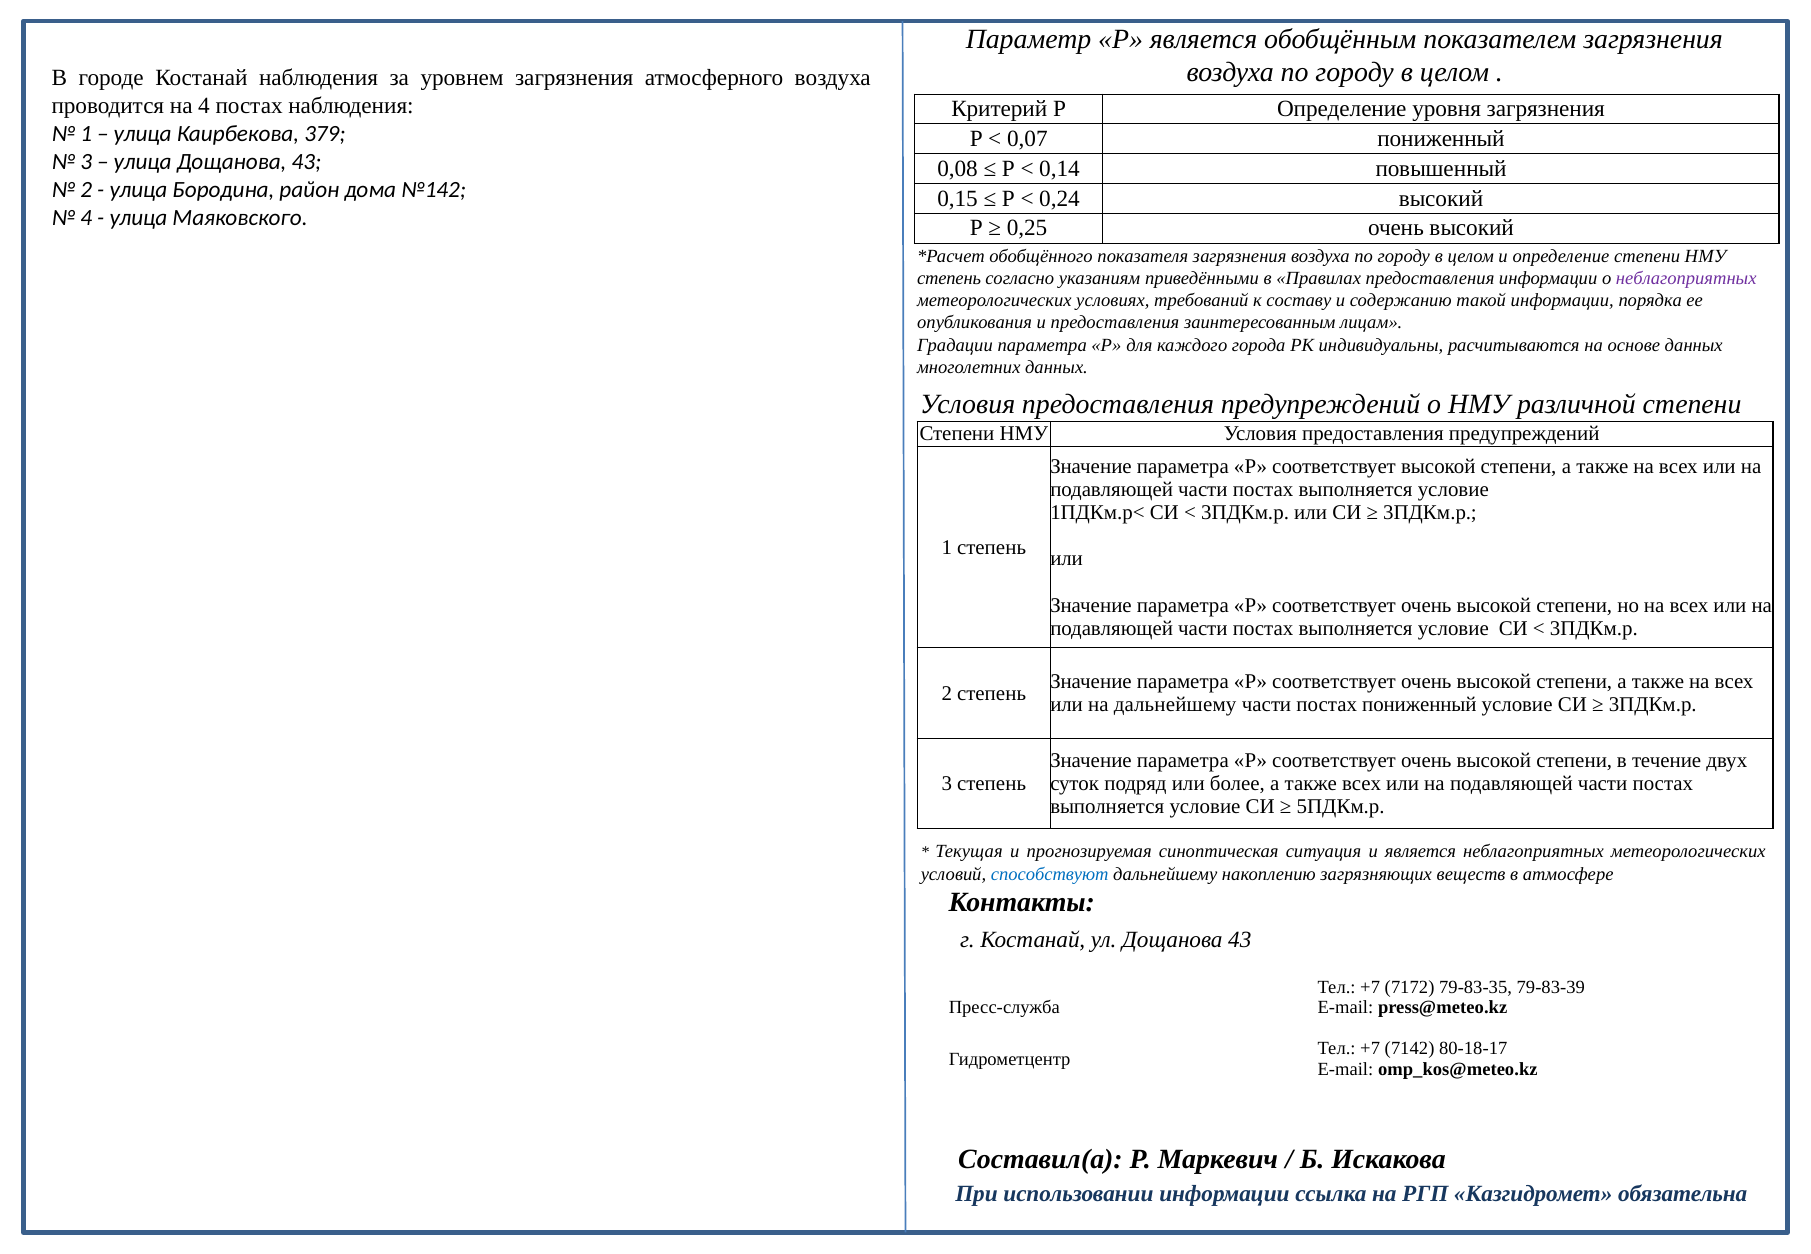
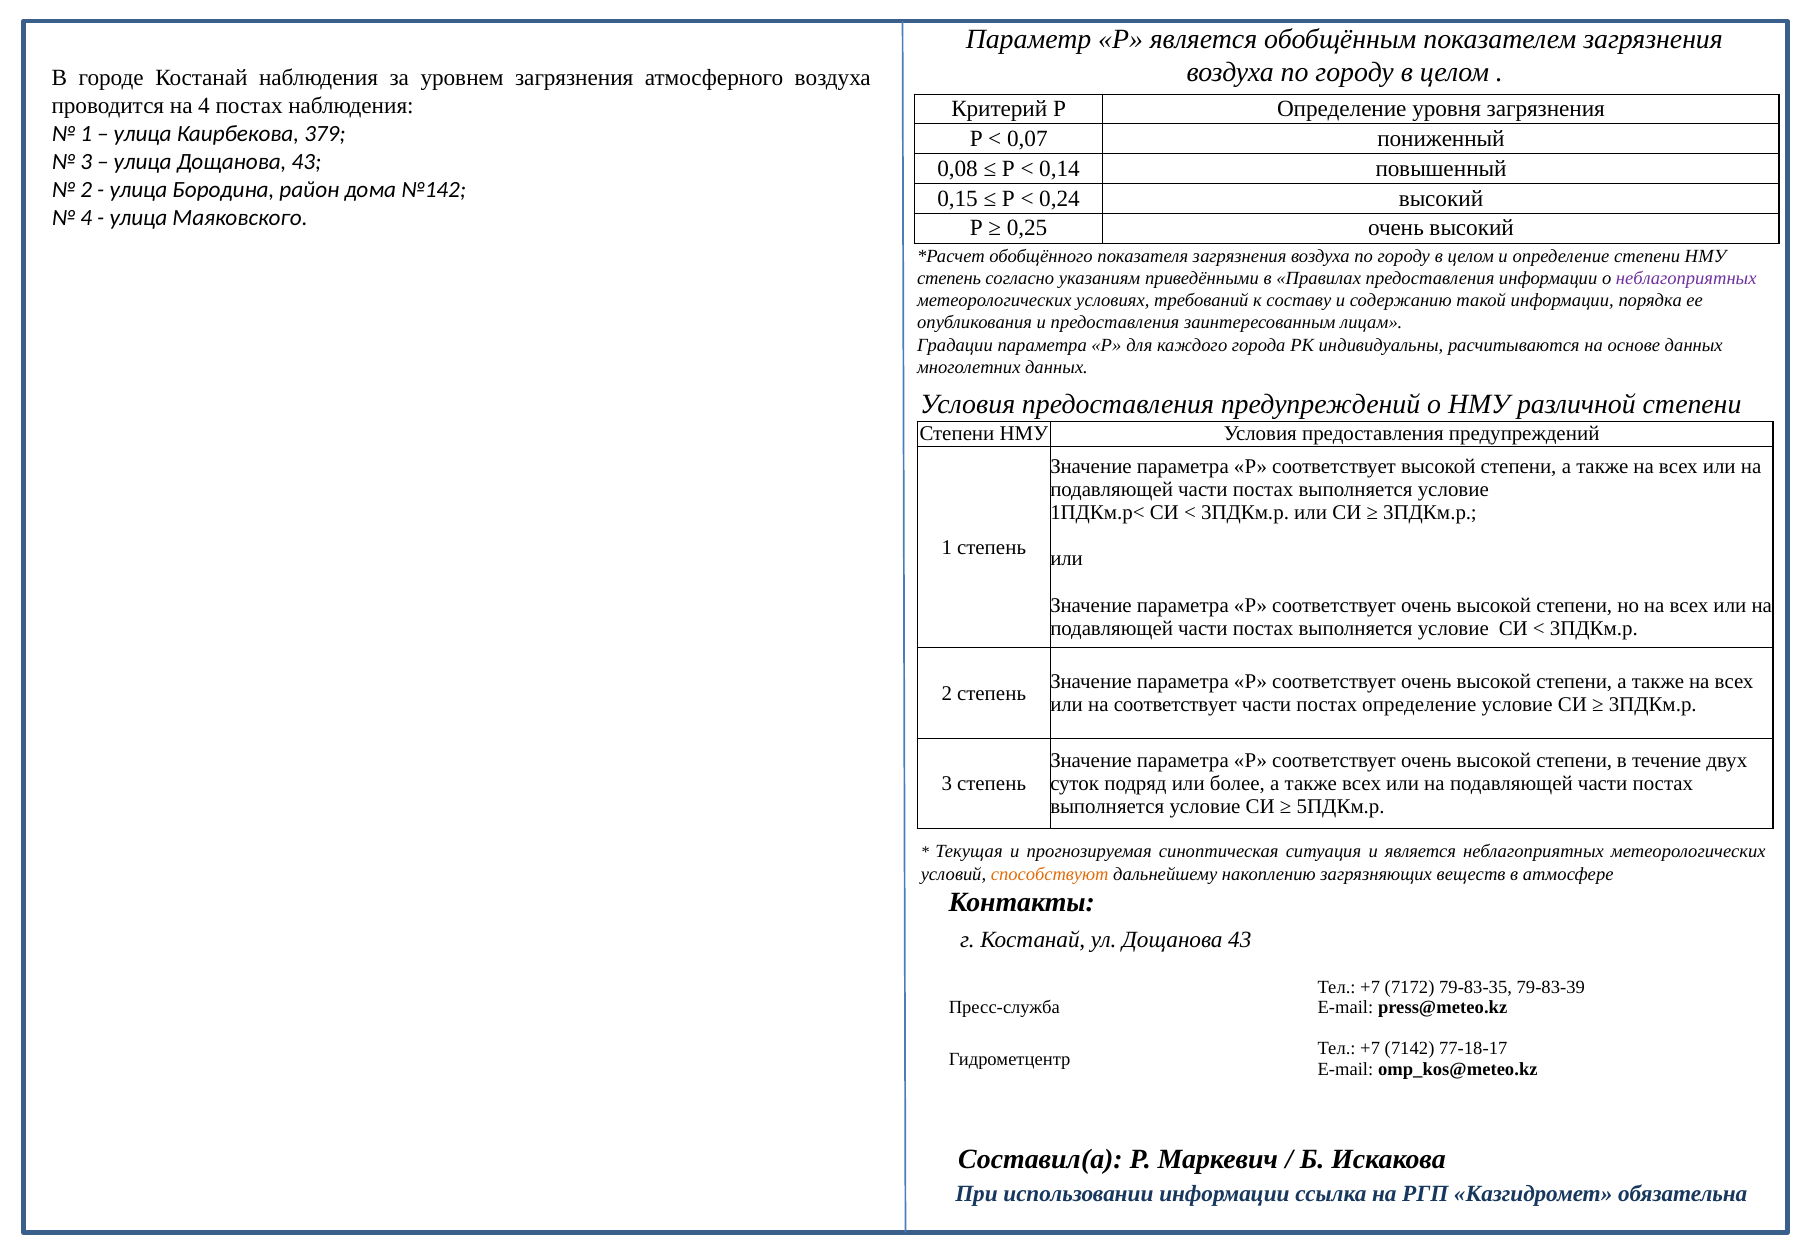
на дальнейшему: дальнейшему -> соответствует
постах пониженный: пониженный -> определение
способствуют colour: blue -> orange
80-18-17: 80-18-17 -> 77-18-17
